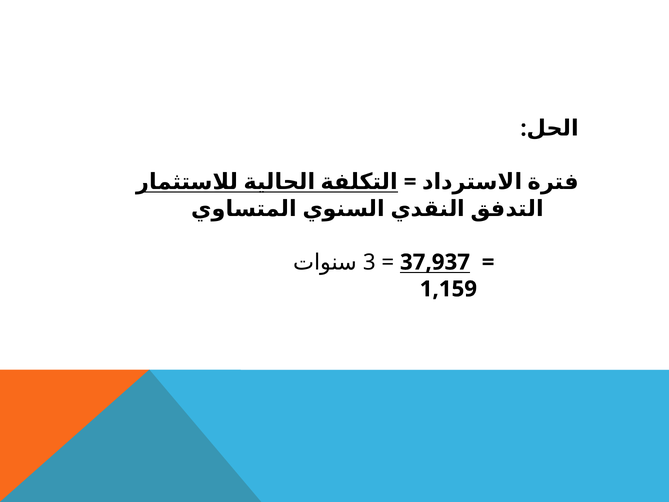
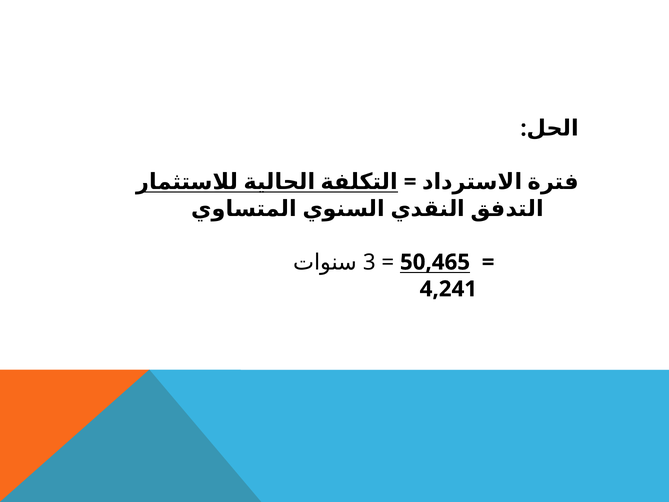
37,937: 37,937 -> 50,465
1,159: 1,159 -> 4,241
